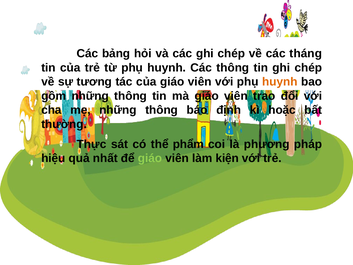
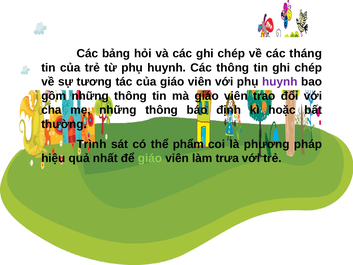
huynh at (280, 82) colour: orange -> purple
Thực: Thực -> Trình
kiện: kiện -> trưa
